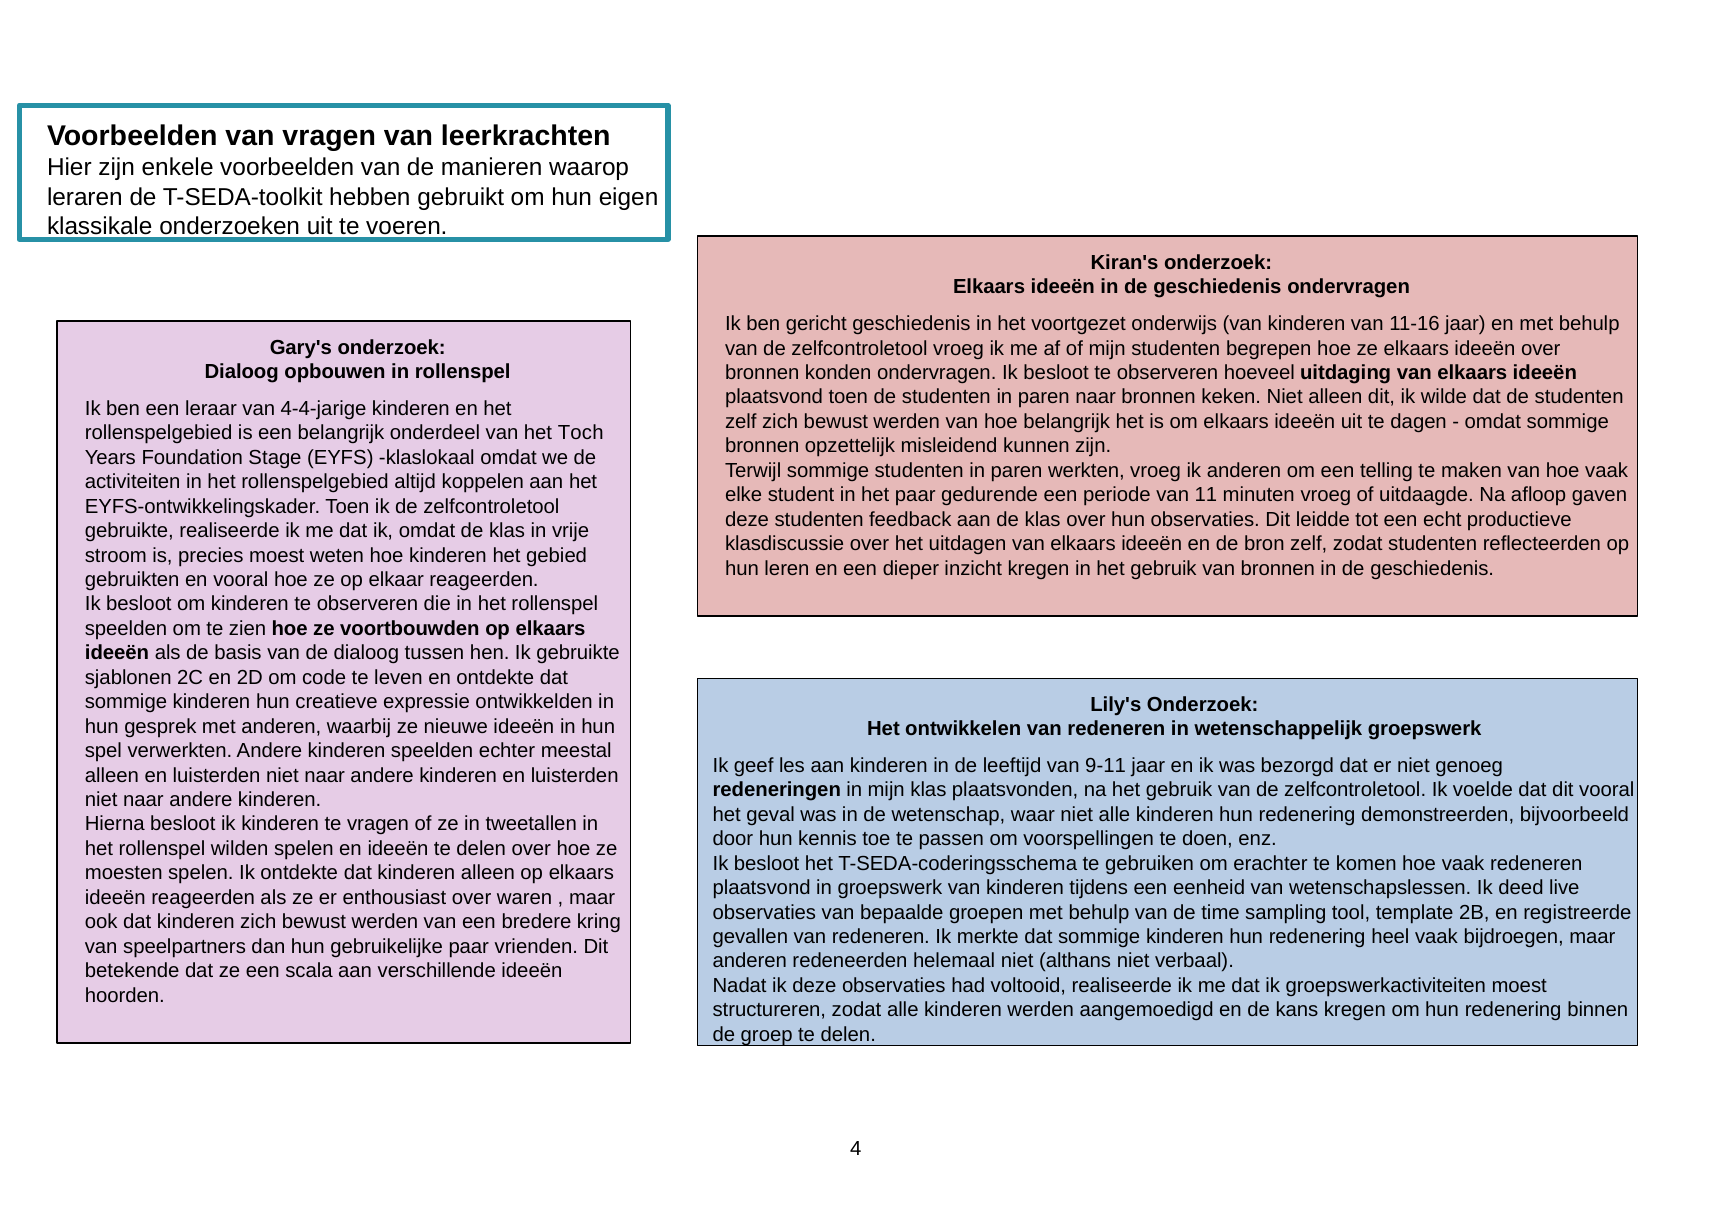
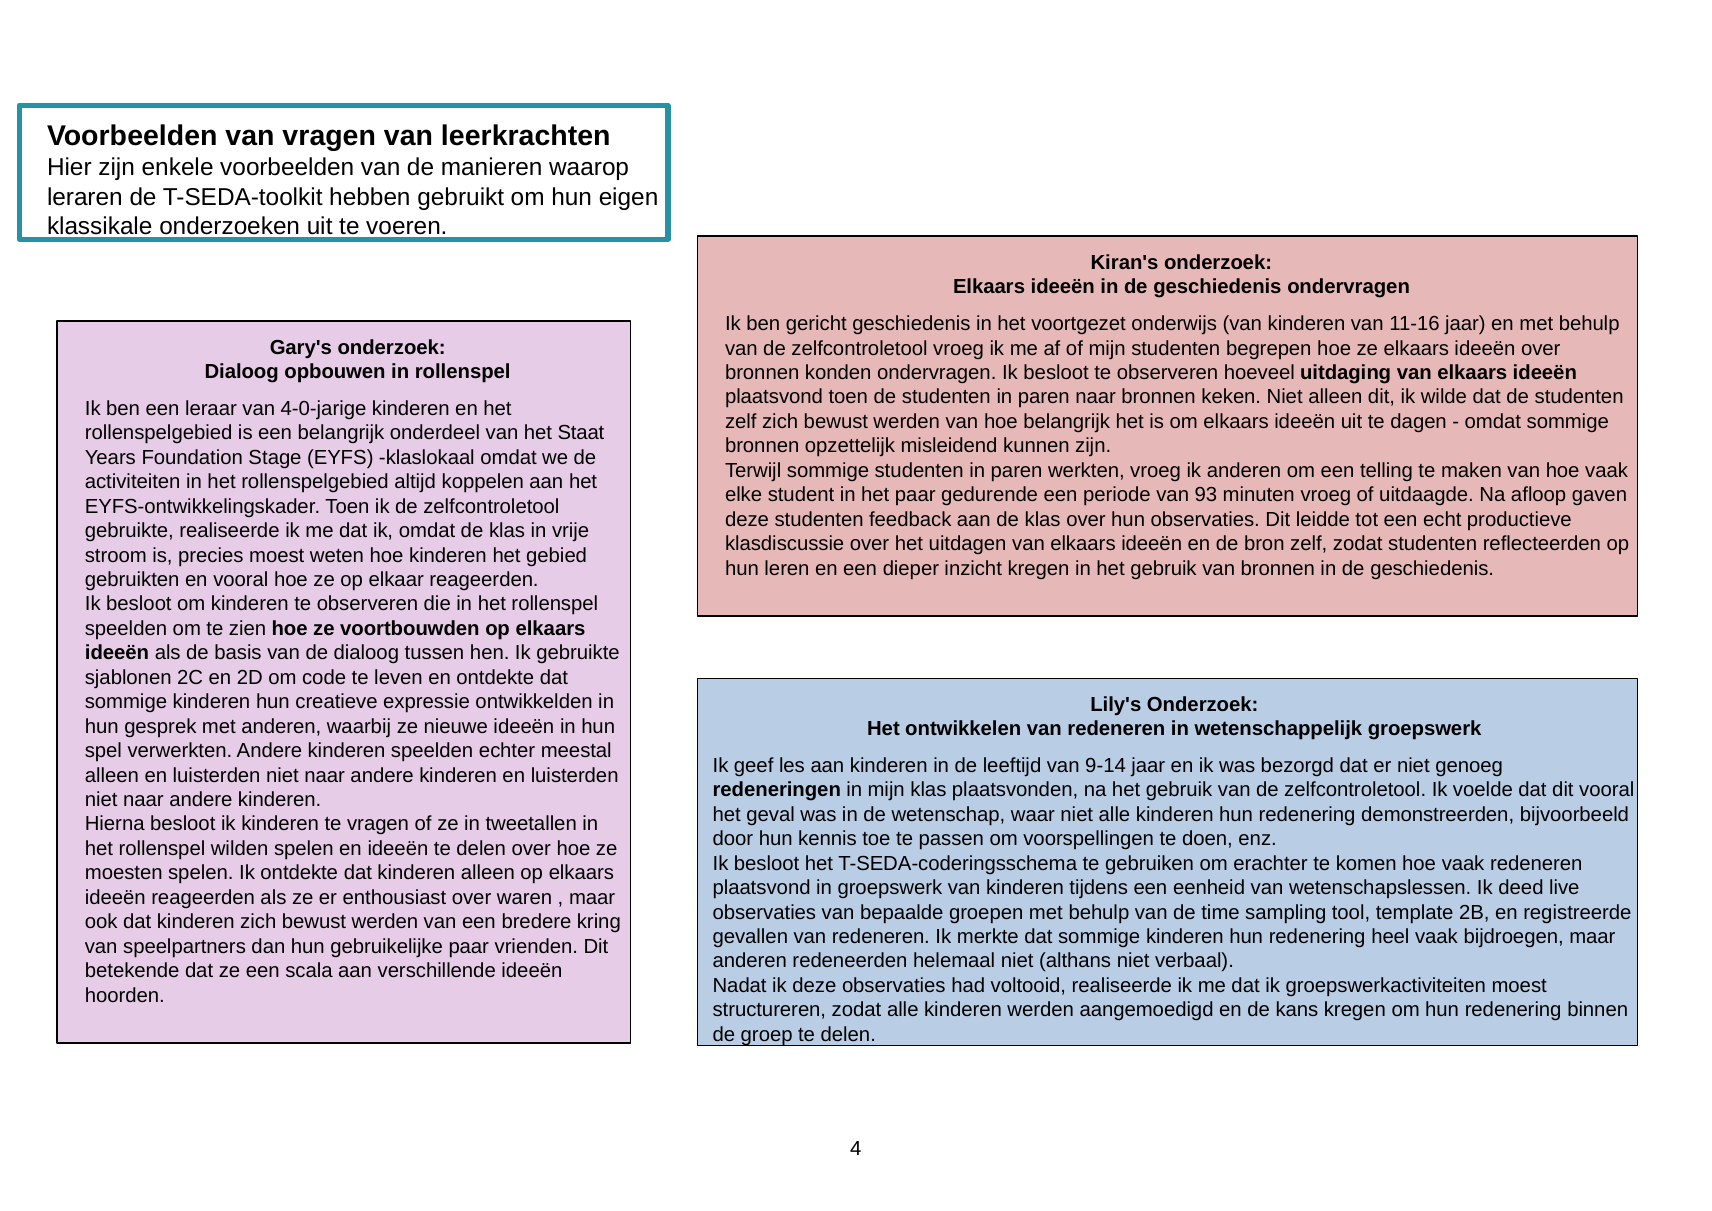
4-4-jarige: 4-4-jarige -> 4-0-jarige
Toch: Toch -> Staat
11: 11 -> 93
9-11: 9-11 -> 9-14
